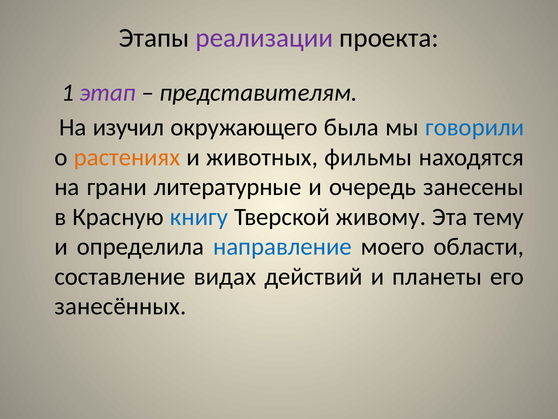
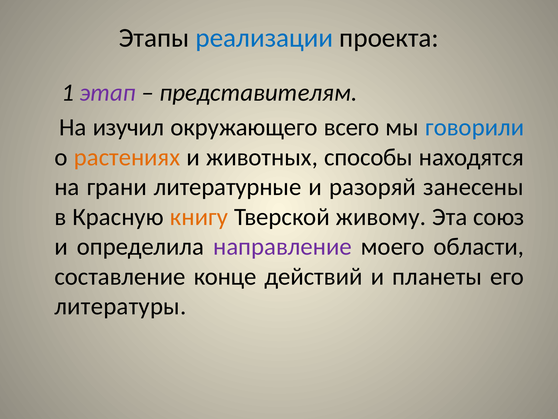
реализации colour: purple -> blue
была: была -> всего
фильмы: фильмы -> способы
очередь: очередь -> разоряй
книгу colour: blue -> orange
тему: тему -> союз
направление colour: blue -> purple
видах: видах -> конце
занесённых: занесённых -> литературы
